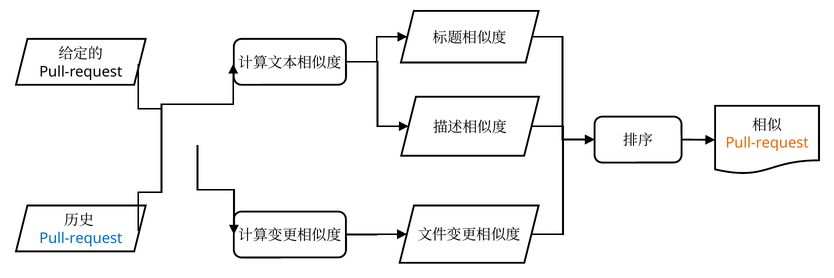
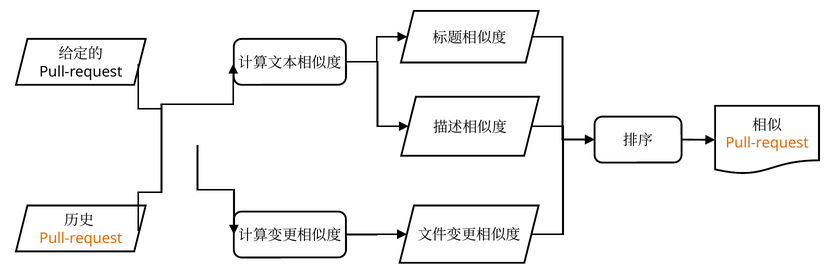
Pull-request at (81, 238) colour: blue -> orange
